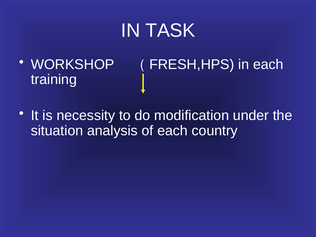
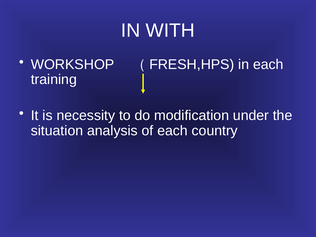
TASK: TASK -> WITH
